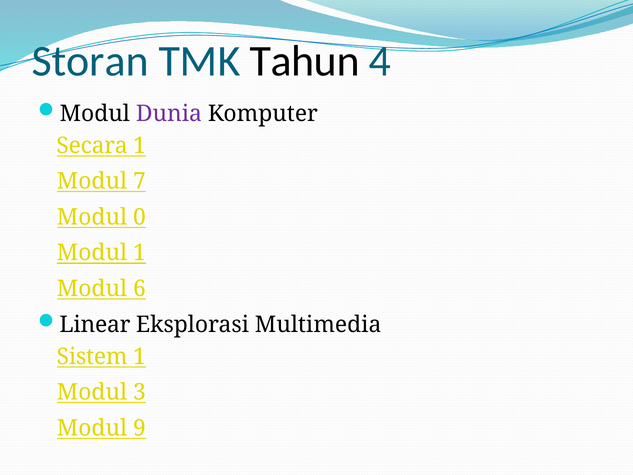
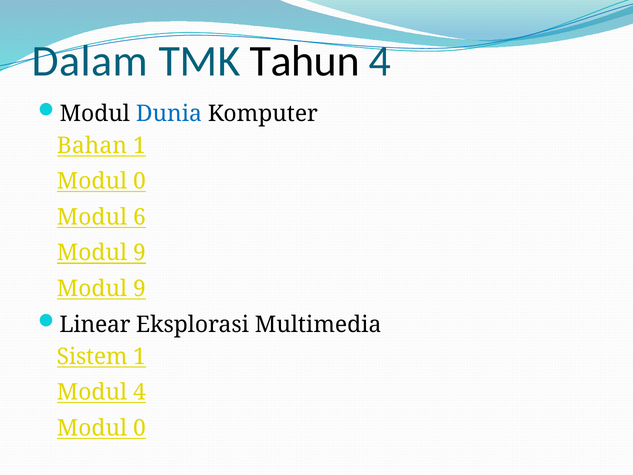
Storan: Storan -> Dalam
Dunia colour: purple -> blue
Secara: Secara -> Bahan
7 at (139, 181): 7 -> 0
0: 0 -> 6
1 at (139, 253): 1 -> 9
6 at (139, 289): 6 -> 9
Modul 3: 3 -> 4
9 at (139, 428): 9 -> 0
